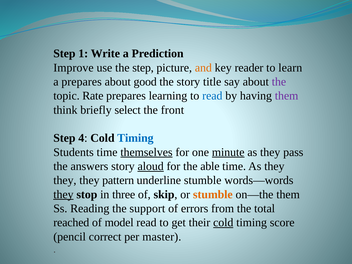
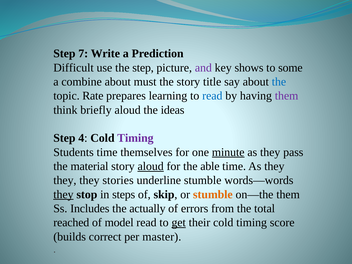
1: 1 -> 7
Improve: Improve -> Difficult
and colour: orange -> purple
reader: reader -> shows
learn: learn -> some
a prepares: prepares -> combine
good: good -> must
the at (279, 82) colour: purple -> blue
briefly select: select -> aloud
front: front -> ideas
Timing at (135, 138) colour: blue -> purple
themselves underline: present -> none
answers: answers -> material
pattern: pattern -> stories
three: three -> steps
Reading: Reading -> Includes
support: support -> actually
get underline: none -> present
cold at (223, 223) underline: present -> none
pencil: pencil -> builds
